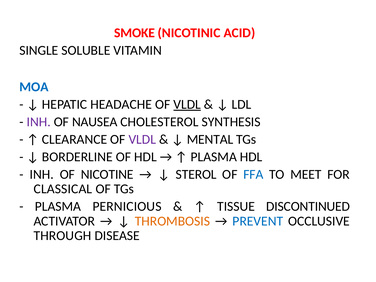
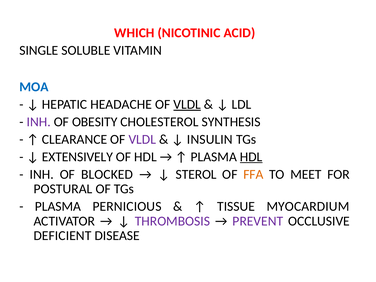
SMOKE: SMOKE -> WHICH
NAUSEA: NAUSEA -> OBESITY
MENTAL: MENTAL -> INSULIN
BORDERLINE: BORDERLINE -> EXTENSIVELY
HDL at (251, 157) underline: none -> present
NICOTINE: NICOTINE -> BLOCKED
FFA colour: blue -> orange
CLASSICAL: CLASSICAL -> POSTURAL
DISCONTINUED: DISCONTINUED -> MYOCARDIUM
THROMBOSIS colour: orange -> purple
PREVENT colour: blue -> purple
THROUGH: THROUGH -> DEFICIENT
